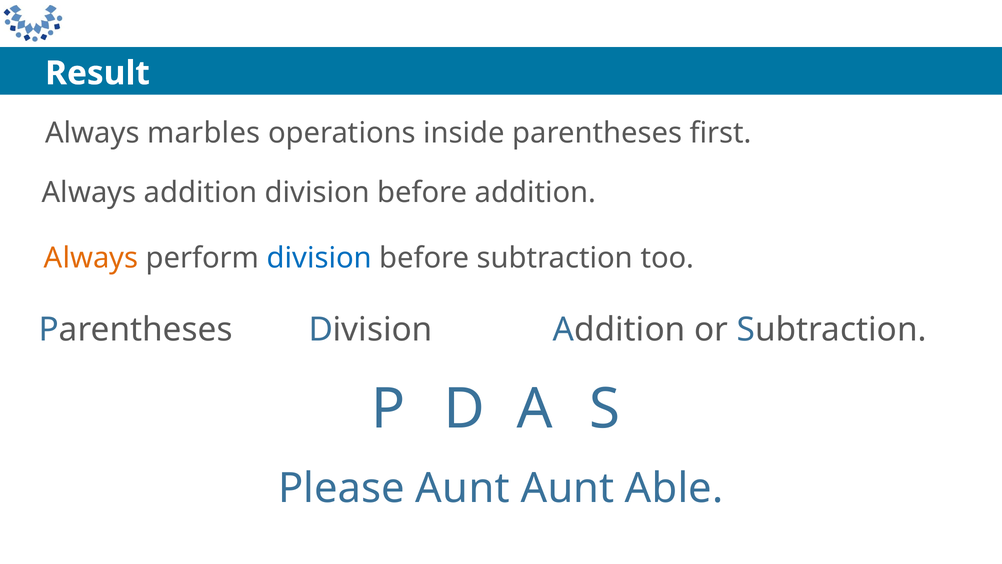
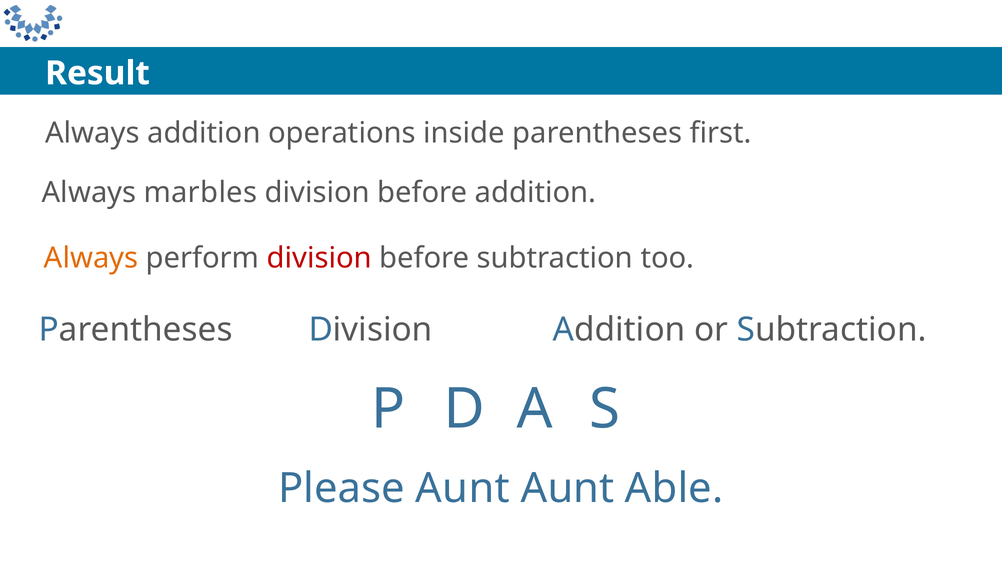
Always marbles: marbles -> addition
Always addition: addition -> marbles
division at (319, 258) colour: blue -> red
